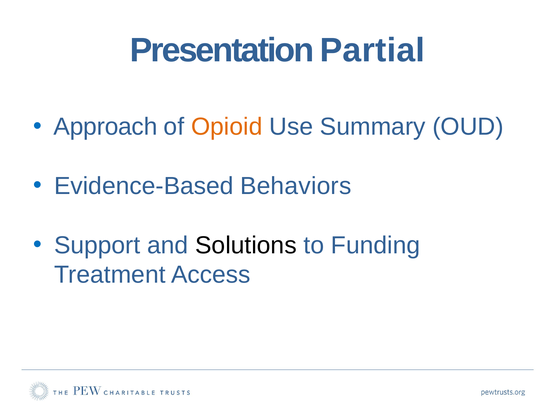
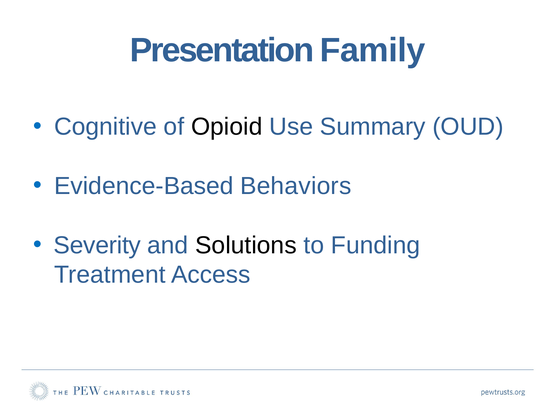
Partial: Partial -> Family
Approach: Approach -> Cognitive
Opioid colour: orange -> black
Support: Support -> Severity
